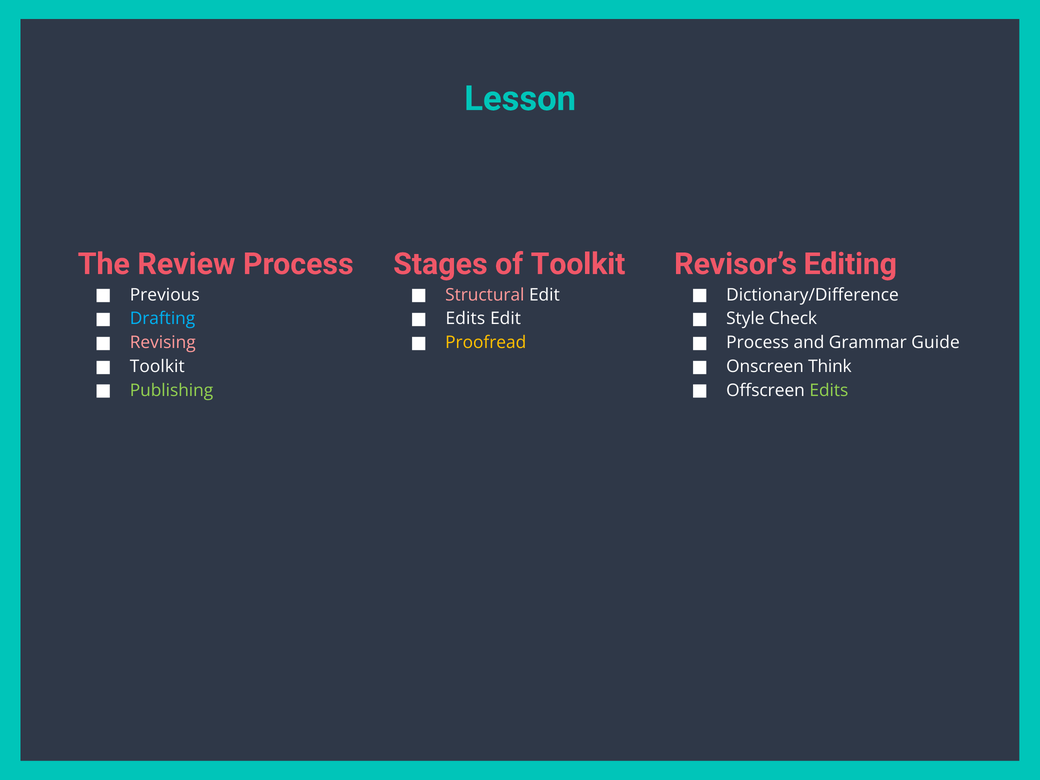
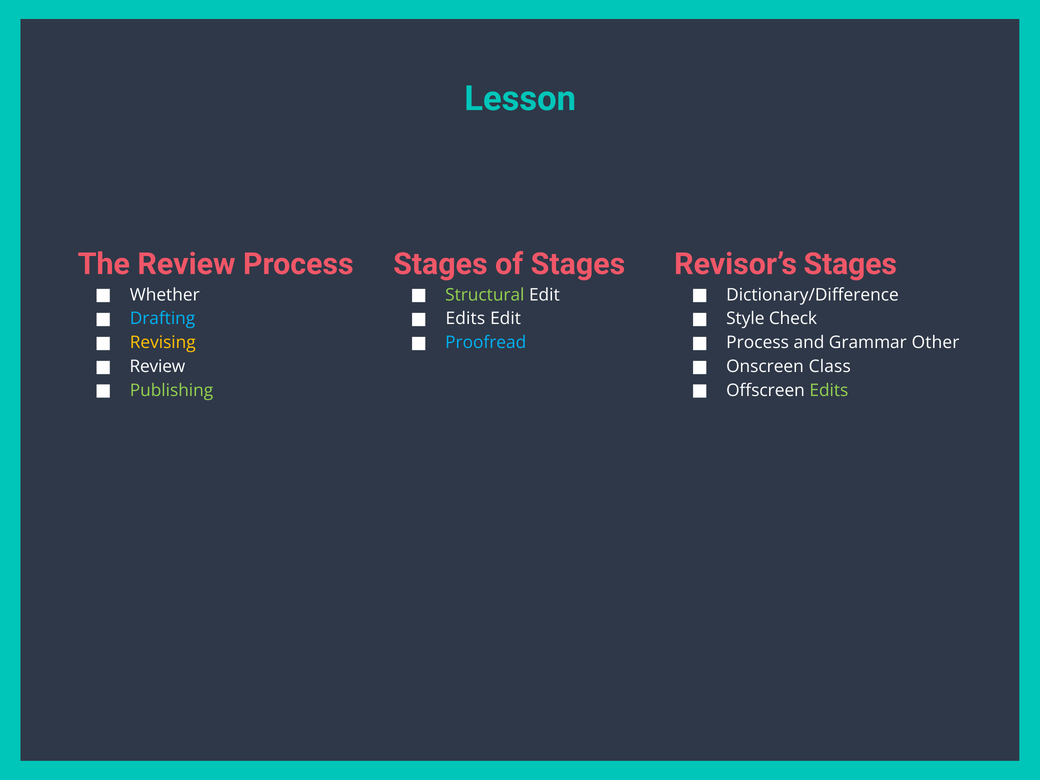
of Toolkit: Toolkit -> Stages
Revisor’s Editing: Editing -> Stages
Previous: Previous -> Whether
Structural colour: pink -> light green
Revising colour: pink -> yellow
Proofread colour: yellow -> light blue
Guide: Guide -> Other
Toolkit at (157, 367): Toolkit -> Review
Think: Think -> Class
